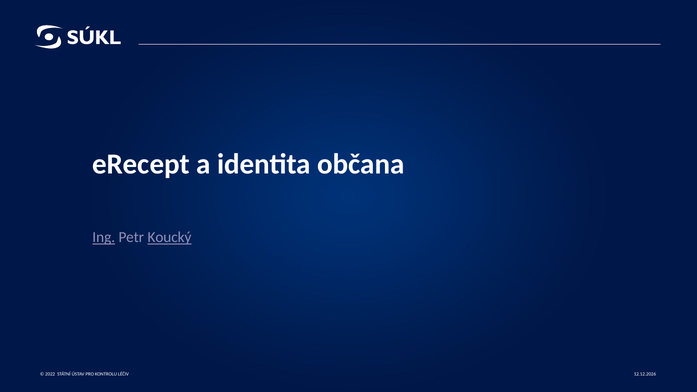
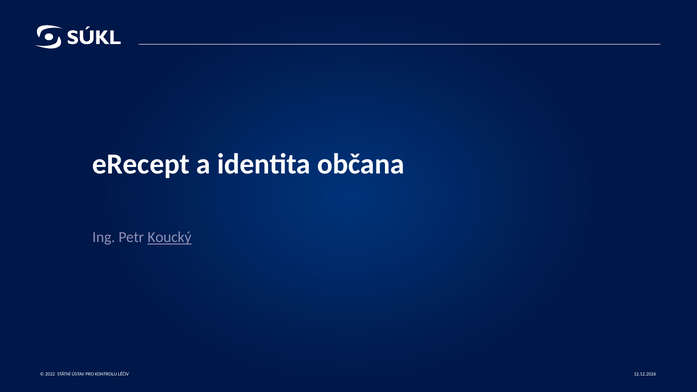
Ing underline: present -> none
